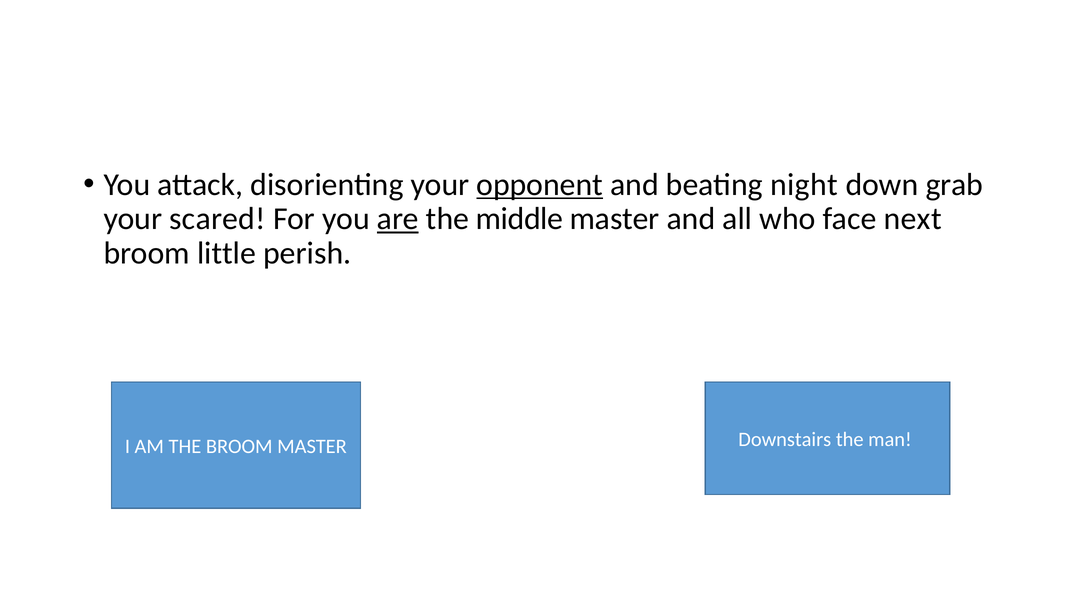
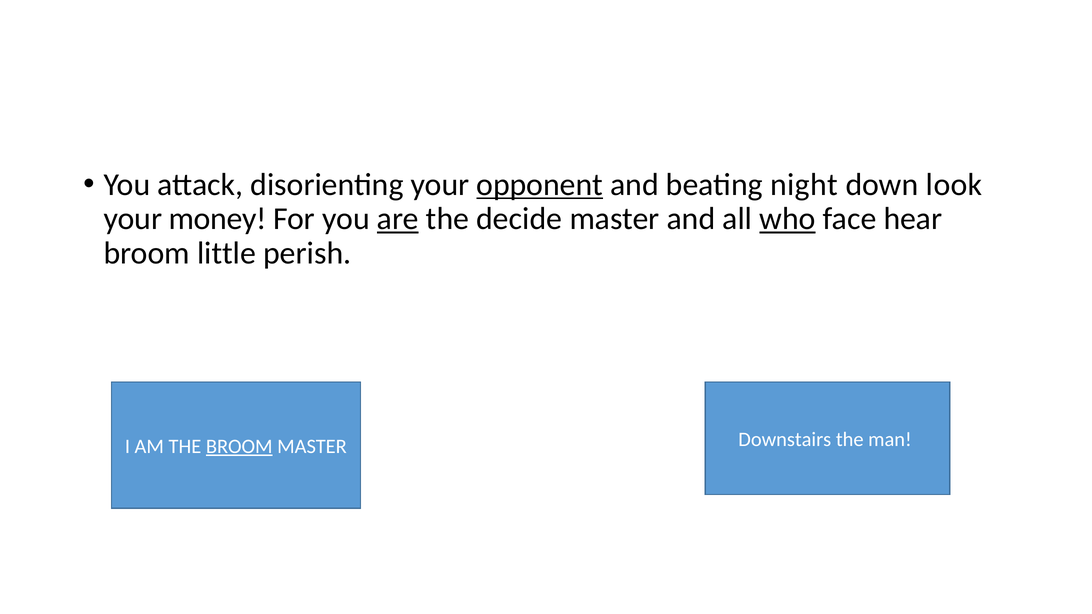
grab: grab -> look
scared: scared -> money
middle: middle -> decide
who underline: none -> present
next: next -> hear
BROOM at (239, 447) underline: none -> present
